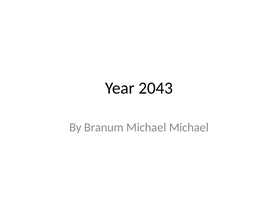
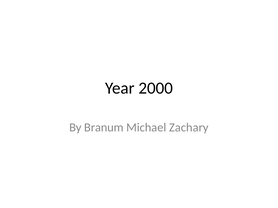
2043: 2043 -> 2000
Michael Michael: Michael -> Zachary
